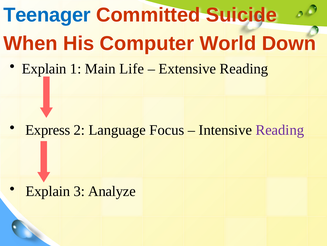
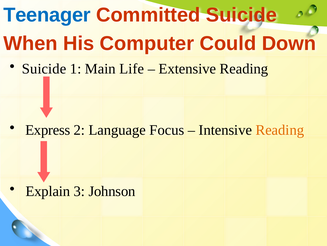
World: World -> Could
Explain at (44, 69): Explain -> Suicide
Reading at (280, 130) colour: purple -> orange
Analyze: Analyze -> Johnson
